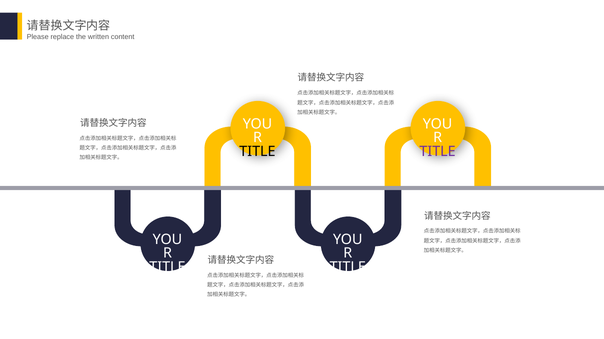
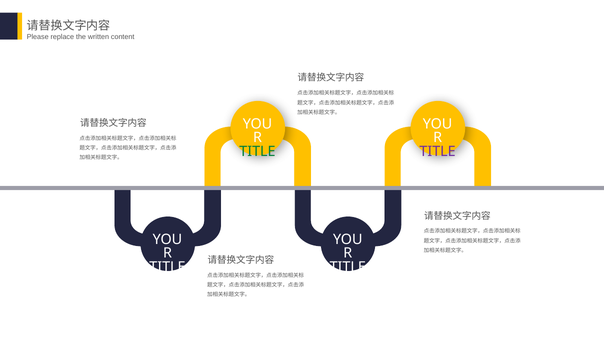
TITLE at (257, 152) colour: black -> green
